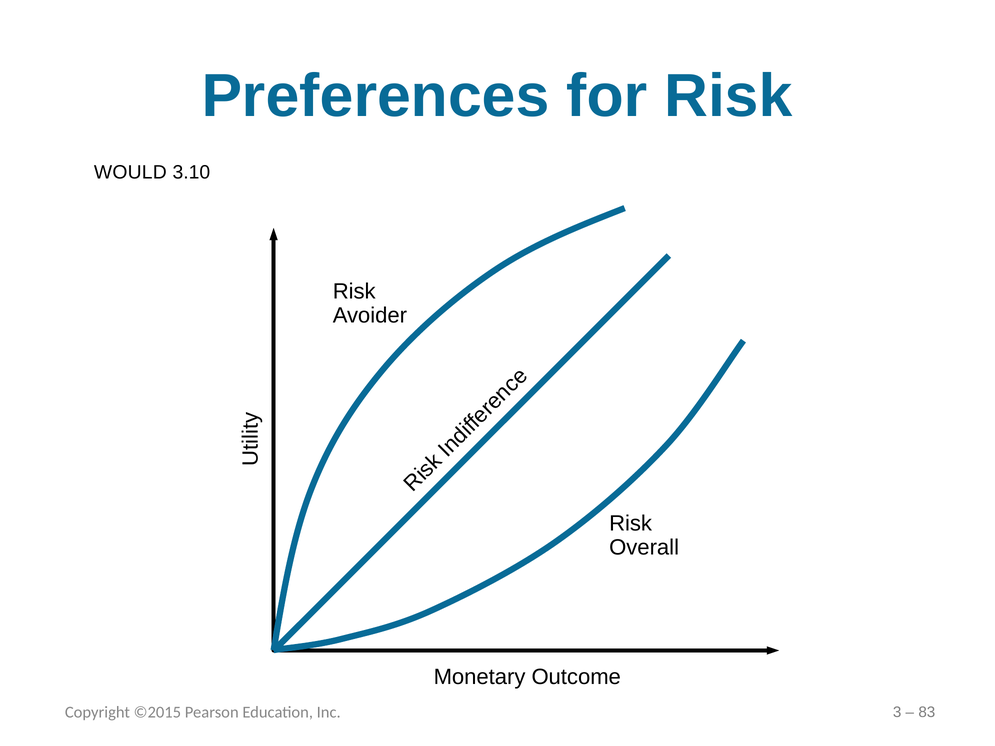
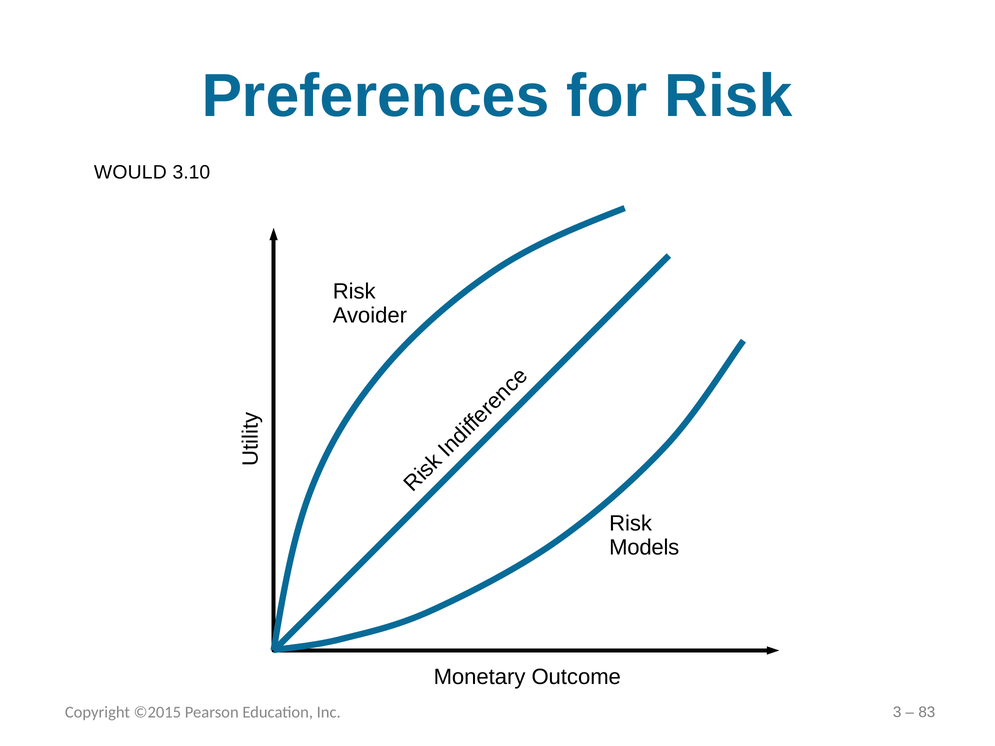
Overall: Overall -> Models
